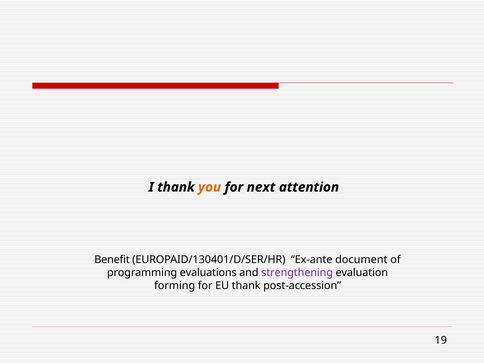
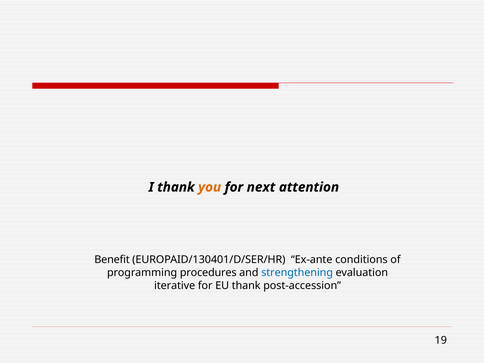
document: document -> conditions
evaluations: evaluations -> procedures
strengthening colour: purple -> blue
forming: forming -> iterative
